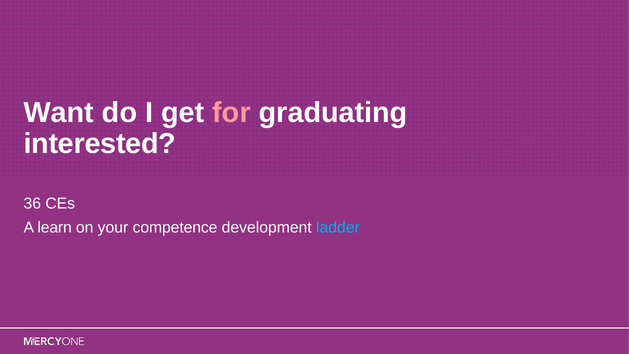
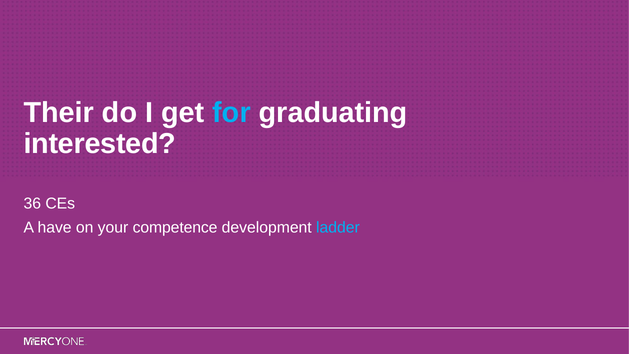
Want: Want -> Their
for colour: pink -> light blue
learn: learn -> have
